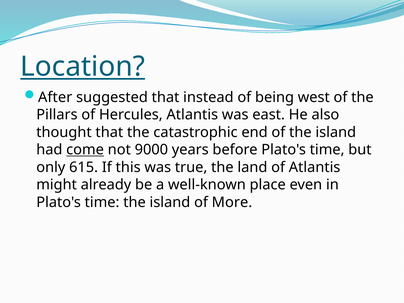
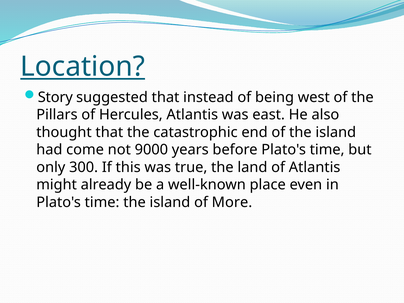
After: After -> Story
come underline: present -> none
615: 615 -> 300
